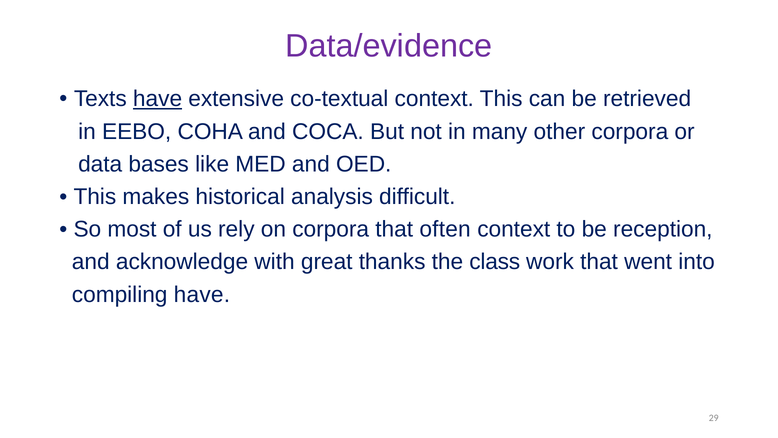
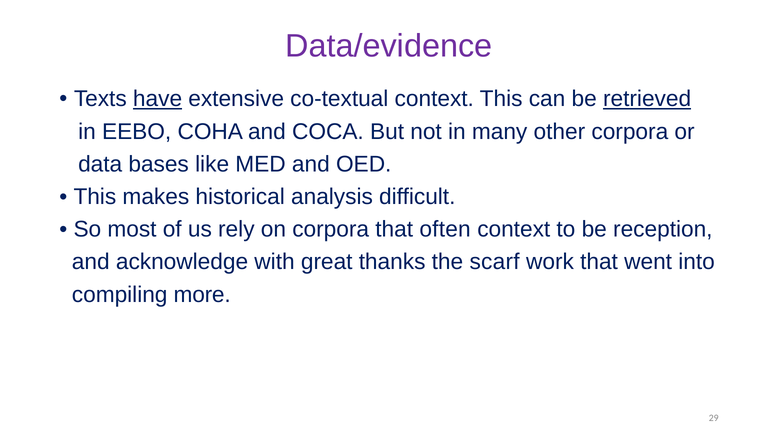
retrieved underline: none -> present
class: class -> scarf
compiling have: have -> more
